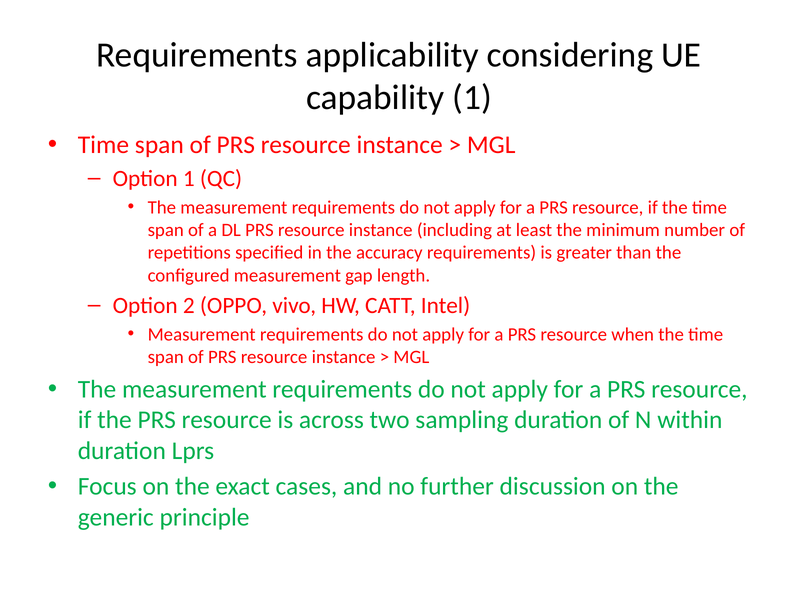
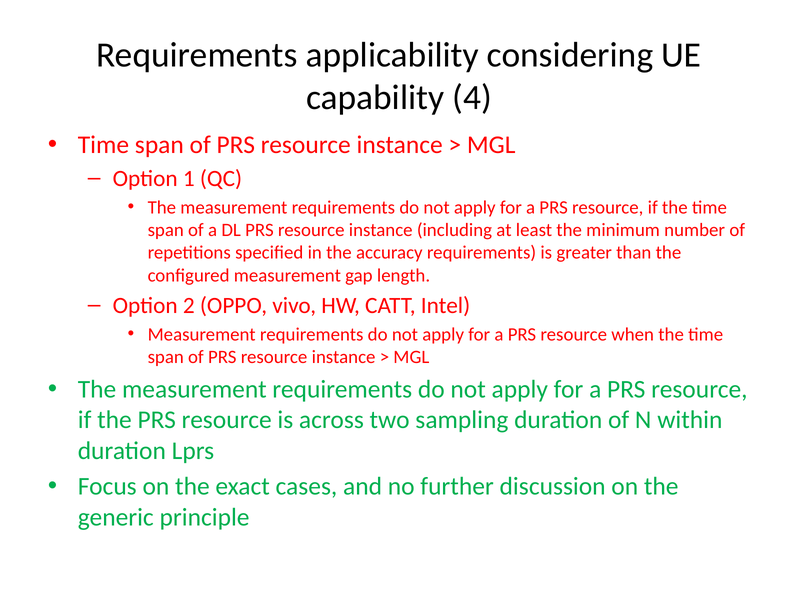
capability 1: 1 -> 4
